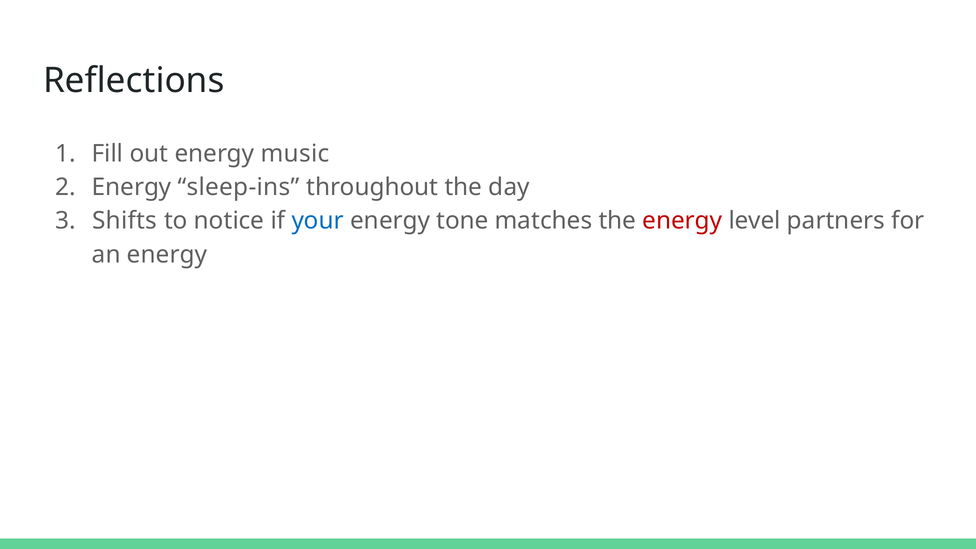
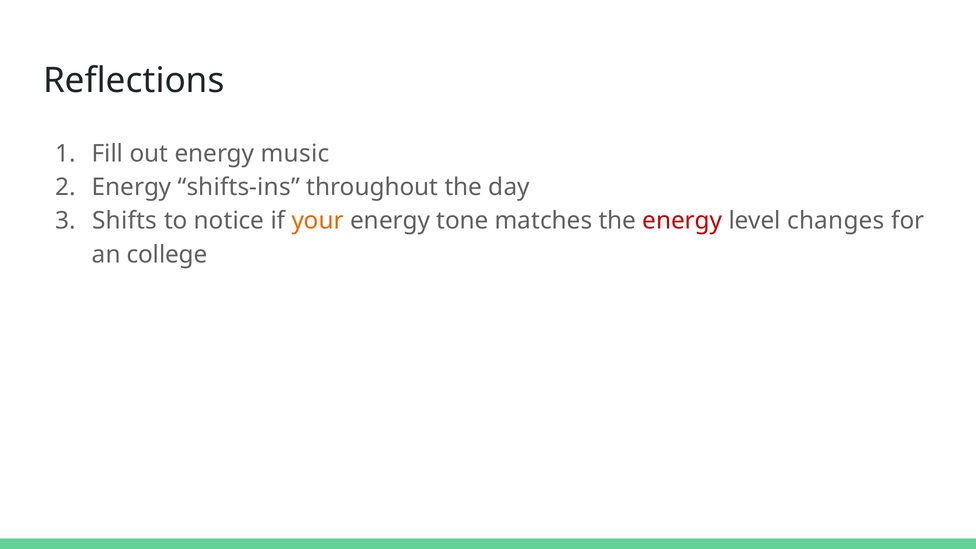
sleep-ins: sleep-ins -> shifts-ins
your colour: blue -> orange
partners: partners -> changes
an energy: energy -> college
